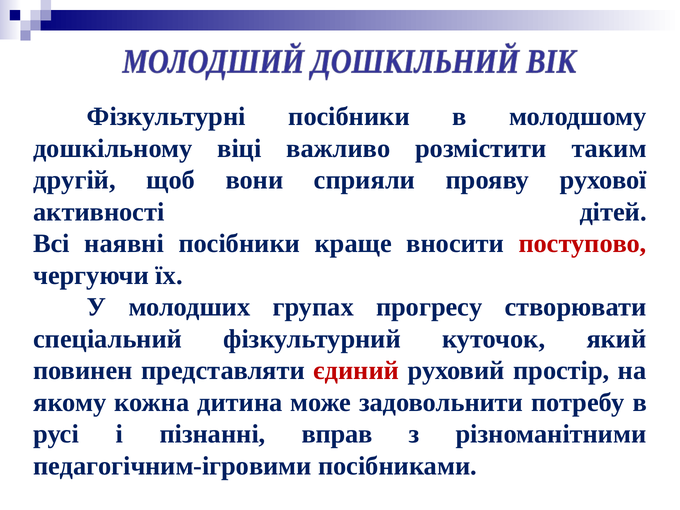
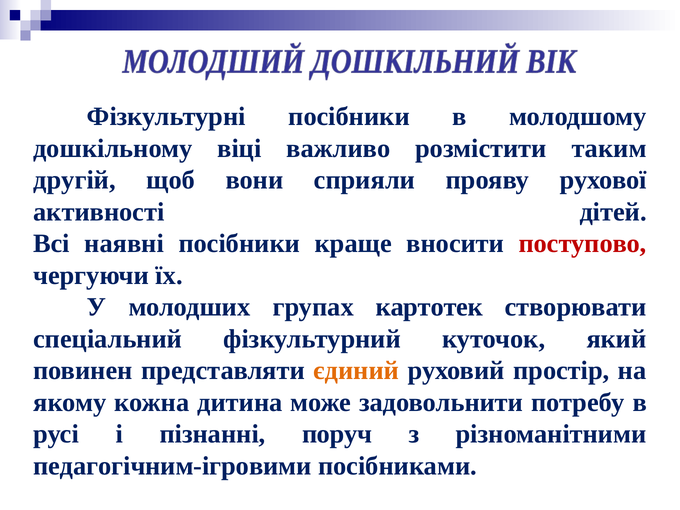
прогресу: прогресу -> картотек
єдиний colour: red -> orange
вправ: вправ -> поруч
